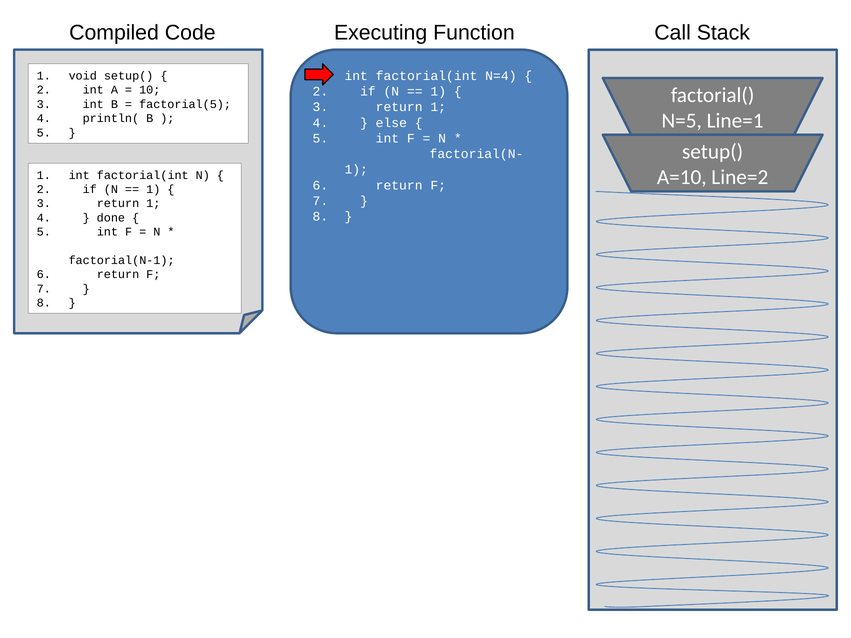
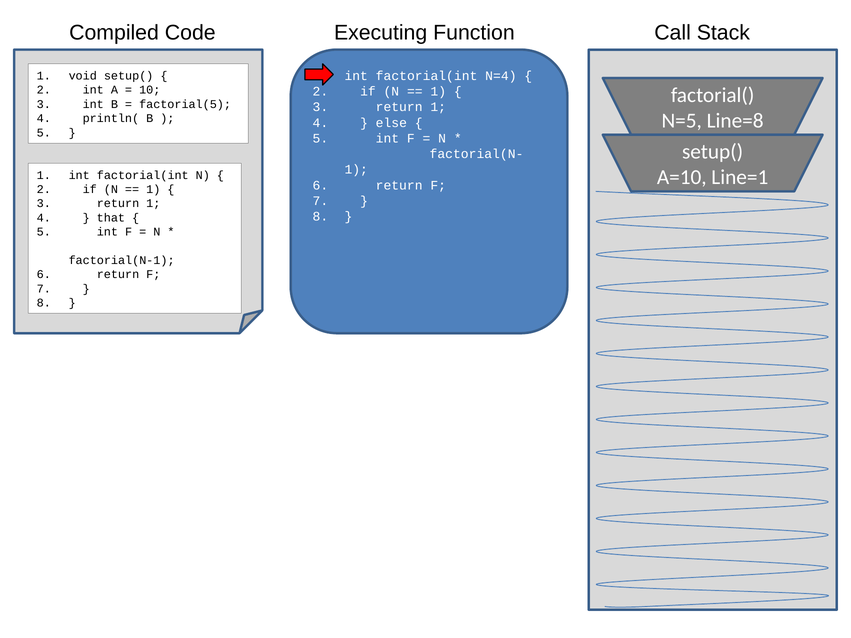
Line=1: Line=1 -> Line=8
Line=2: Line=2 -> Line=1
done: done -> that
